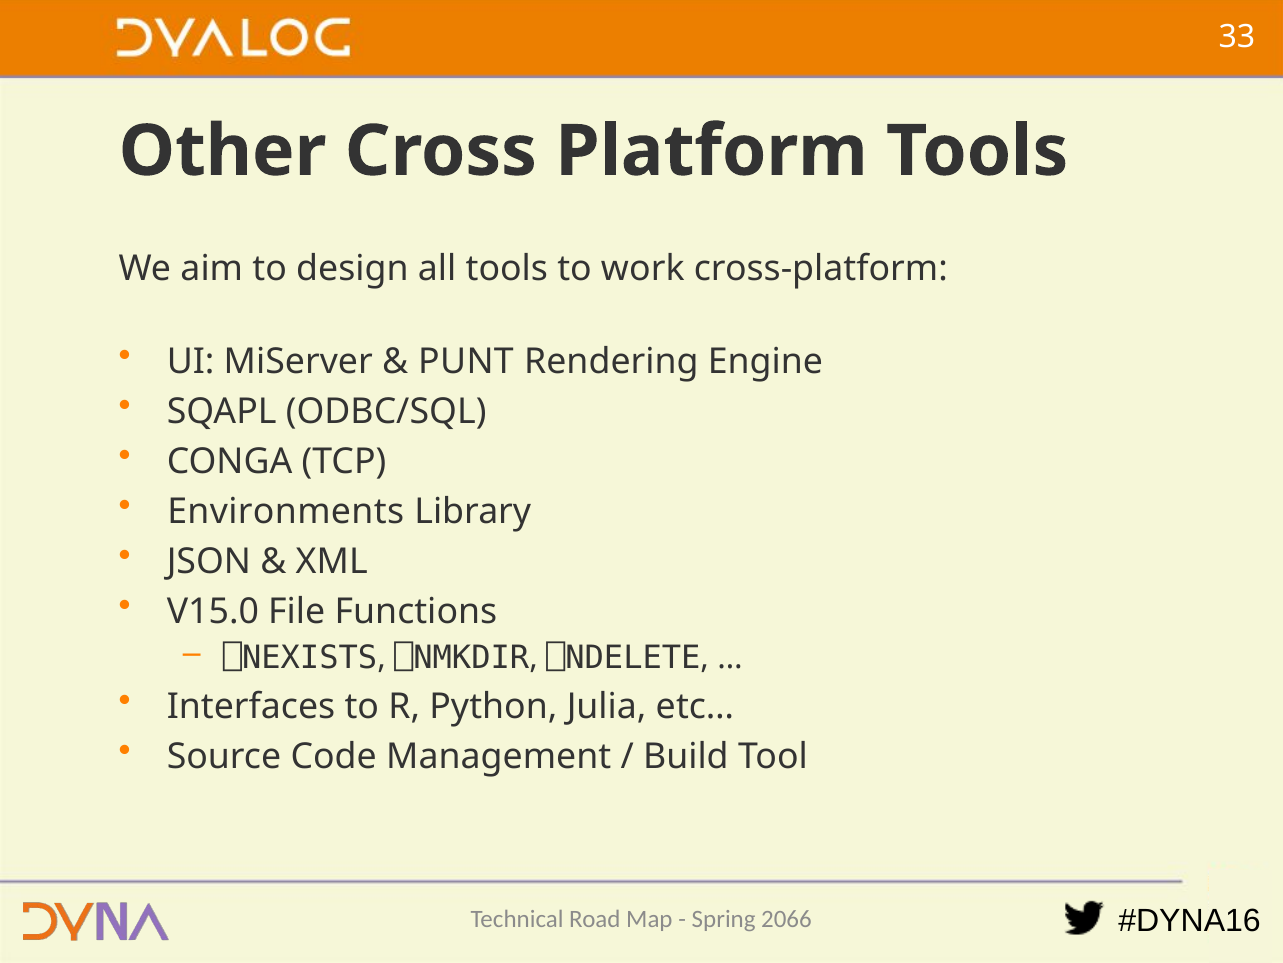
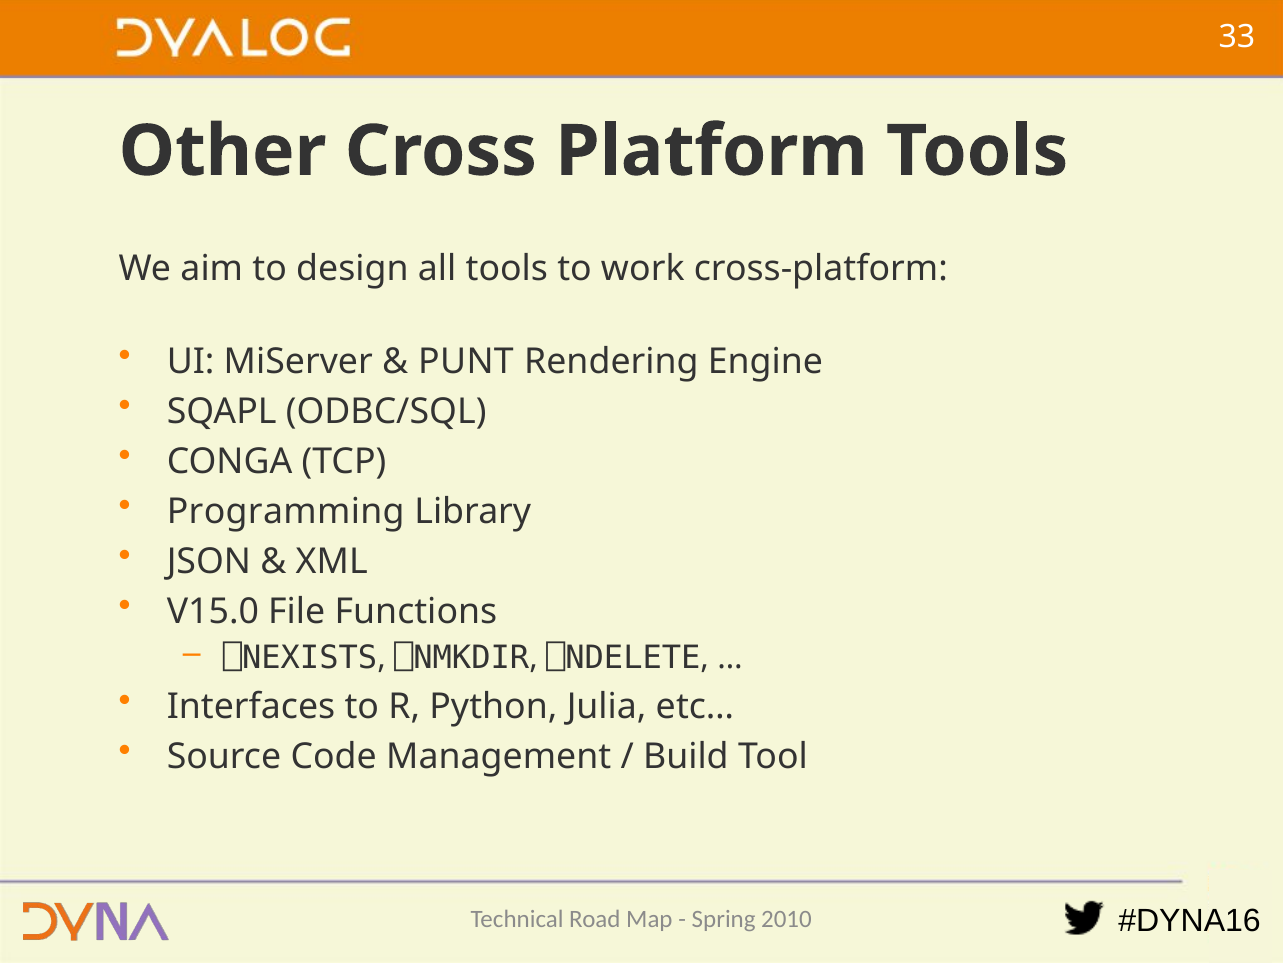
Environments: Environments -> Programming
2066: 2066 -> 2010
